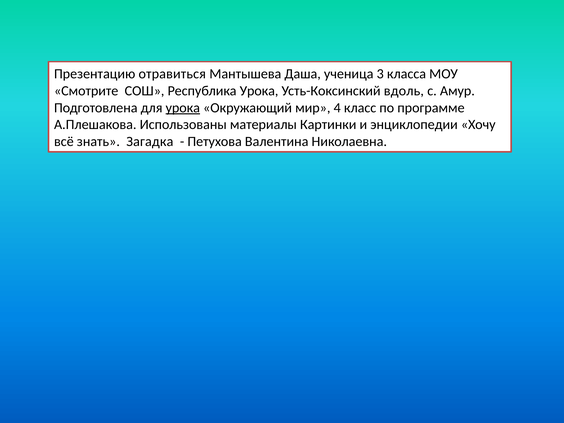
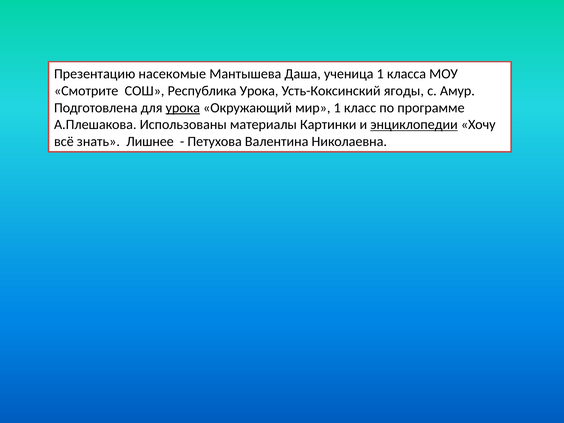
отравиться: отравиться -> насекомые
ученица 3: 3 -> 1
вдоль: вдоль -> ягоды
мир 4: 4 -> 1
энциклопедии underline: none -> present
Загадка: Загадка -> Лишнее
